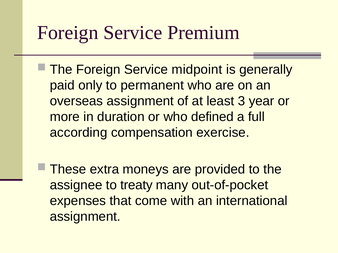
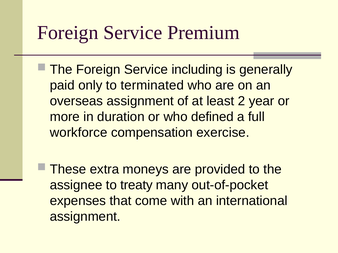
midpoint: midpoint -> including
permanent: permanent -> terminated
3: 3 -> 2
according: according -> workforce
